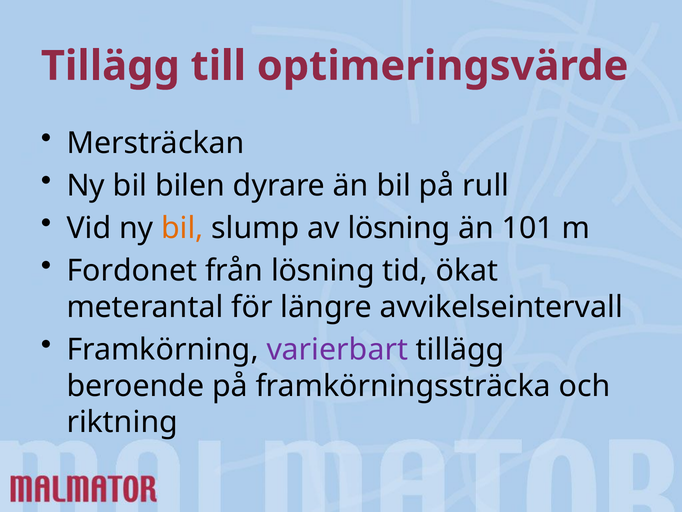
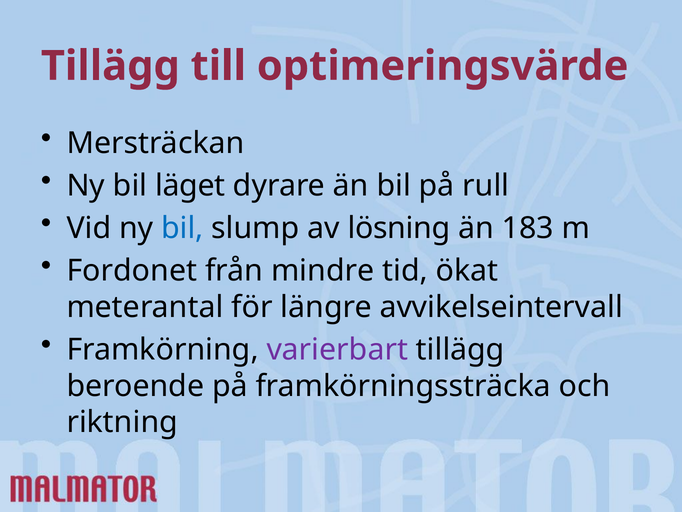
bilen: bilen -> läget
bil at (182, 228) colour: orange -> blue
101: 101 -> 183
från lösning: lösning -> mindre
